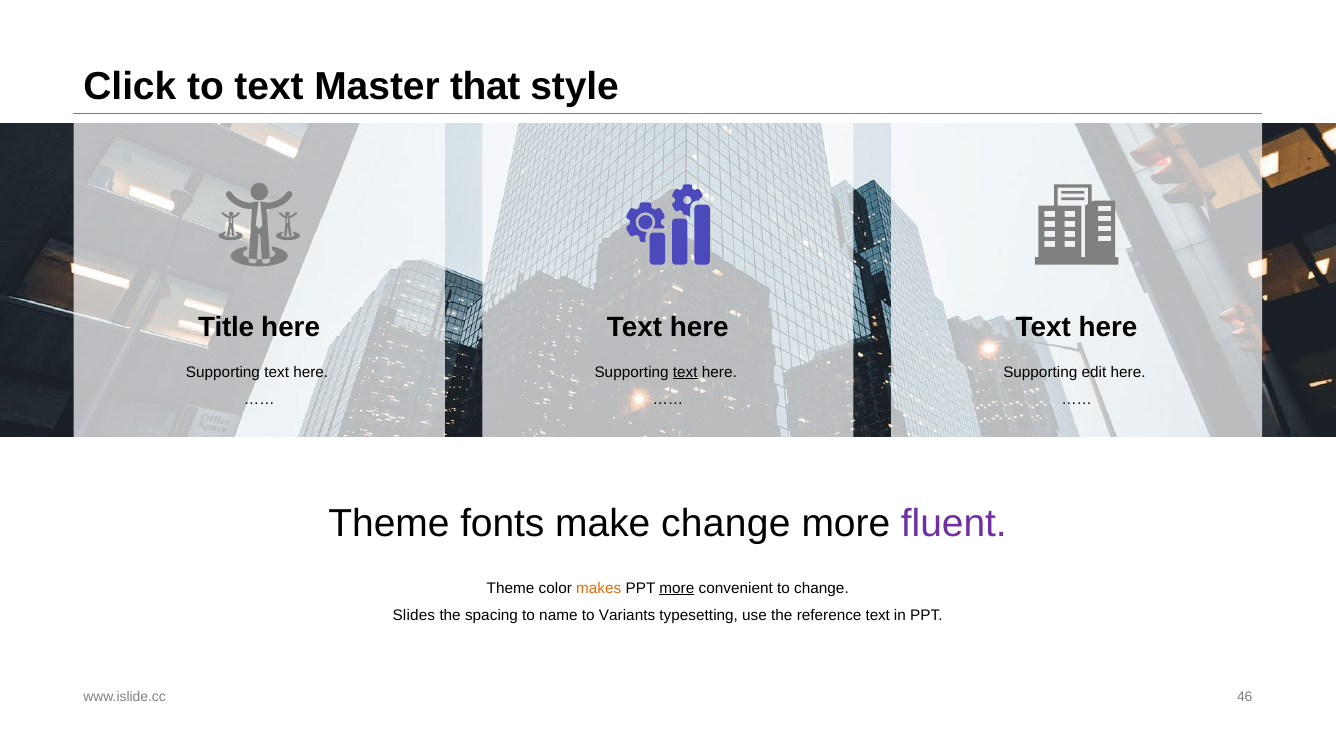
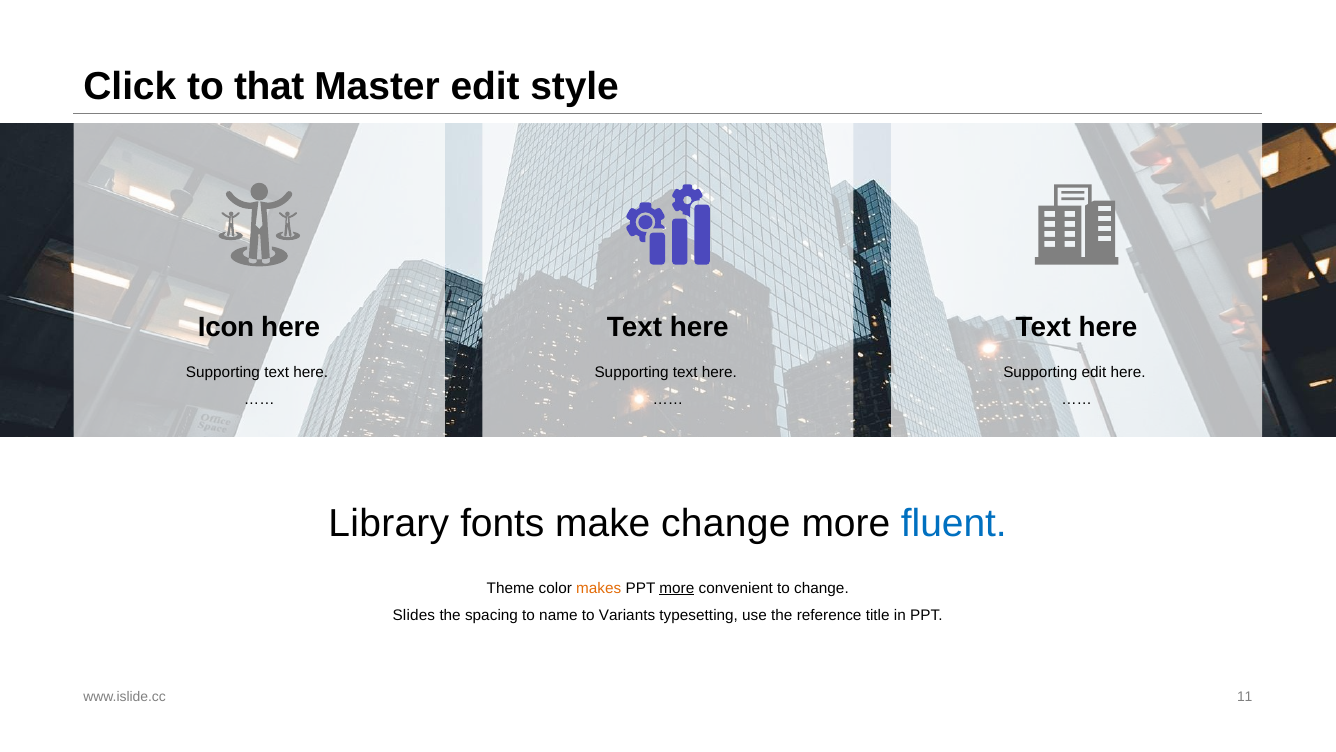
to text: text -> that
Master that: that -> edit
Title: Title -> Icon
text at (685, 372) underline: present -> none
Theme at (389, 524): Theme -> Library
fluent colour: purple -> blue
reference text: text -> title
46: 46 -> 11
